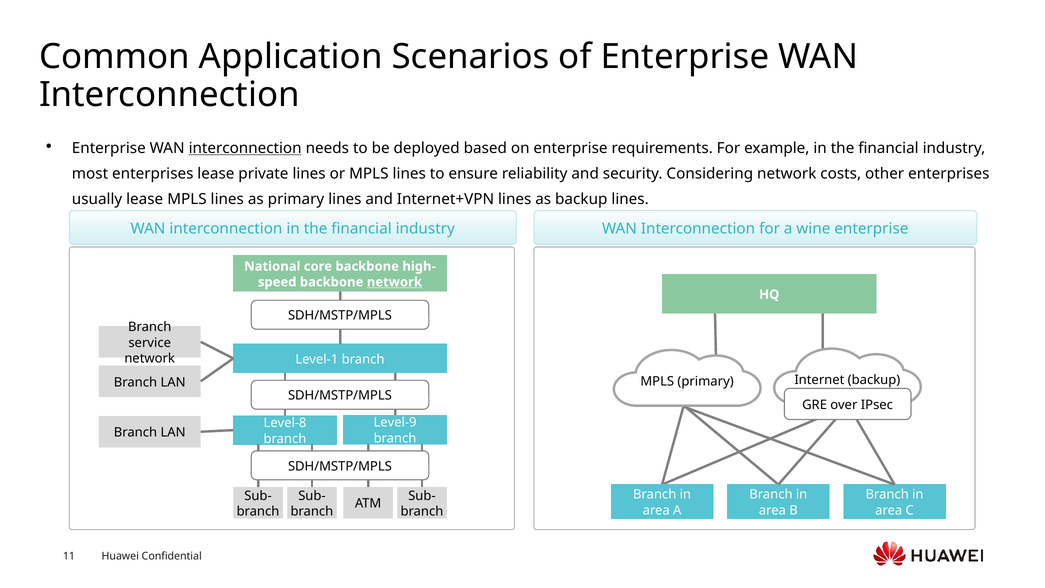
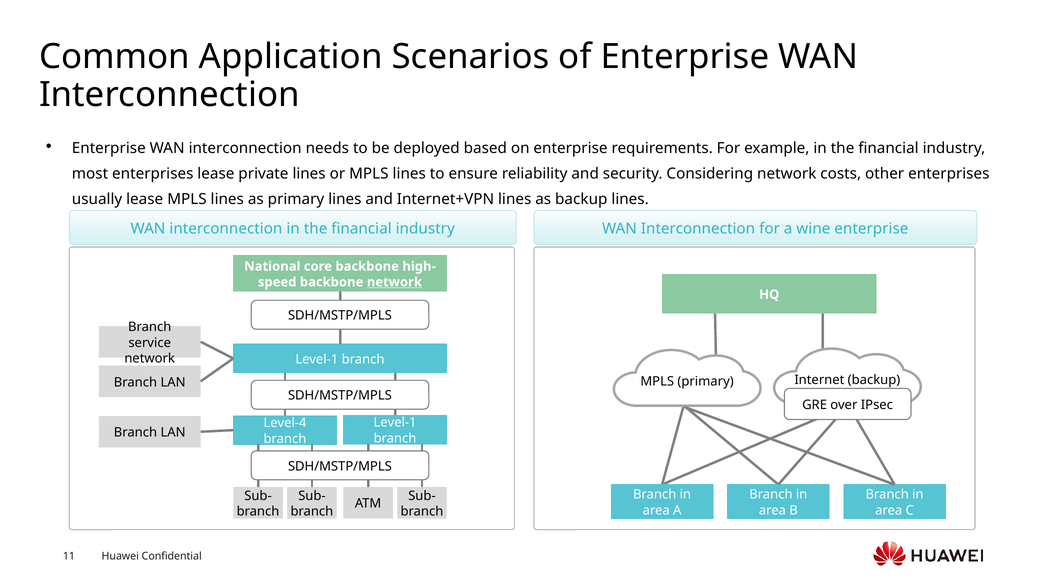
interconnection at (245, 148) underline: present -> none
Level-9 at (395, 423): Level-9 -> Level-1
Level-8: Level-8 -> Level-4
